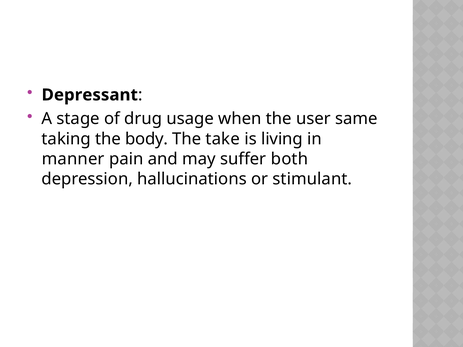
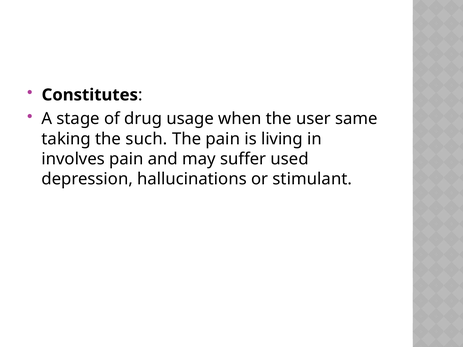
Depressant: Depressant -> Constitutes
body: body -> such
The take: take -> pain
manner: manner -> involves
both: both -> used
